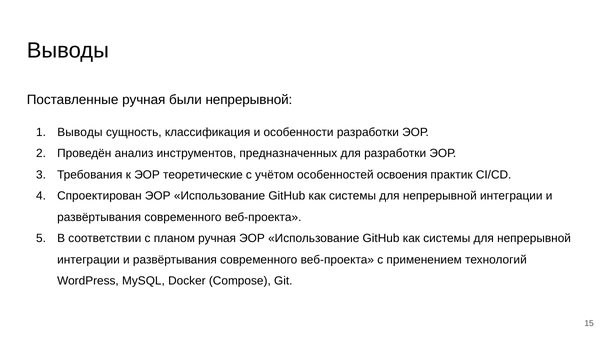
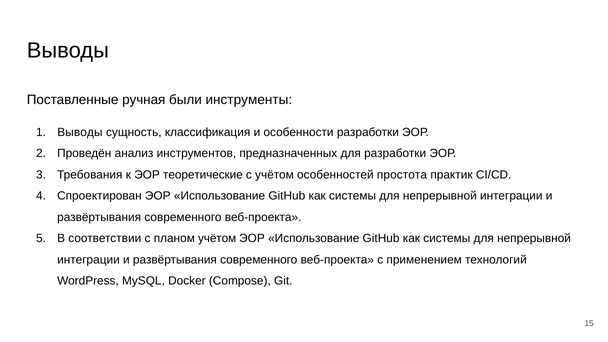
были непрерывной: непрерывной -> инструменты
освоения: освоения -> простота
планом ручная: ручная -> учётом
